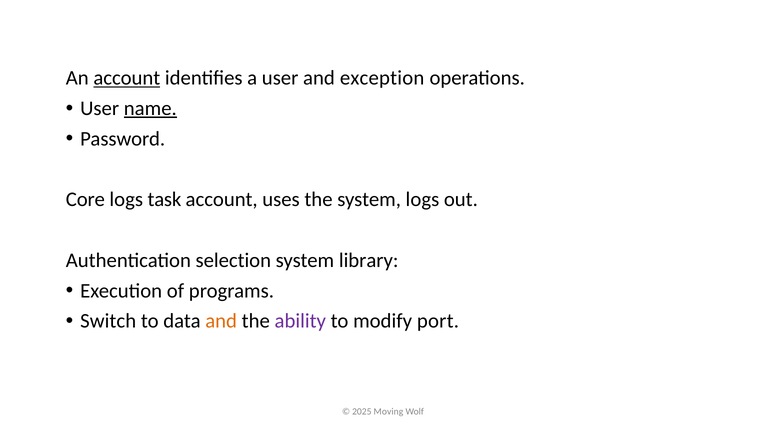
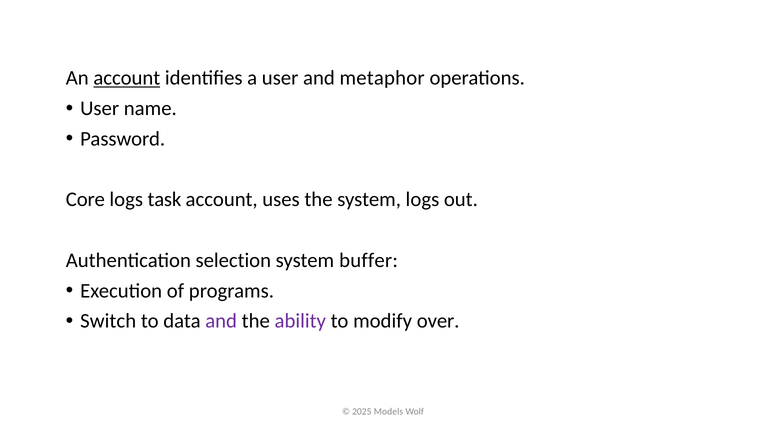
exception: exception -> metaphor
name underline: present -> none
library: library -> buffer
and at (221, 321) colour: orange -> purple
port: port -> over
Moving: Moving -> Models
